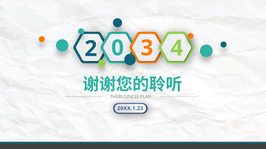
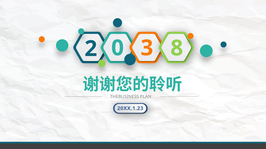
4: 4 -> 8
